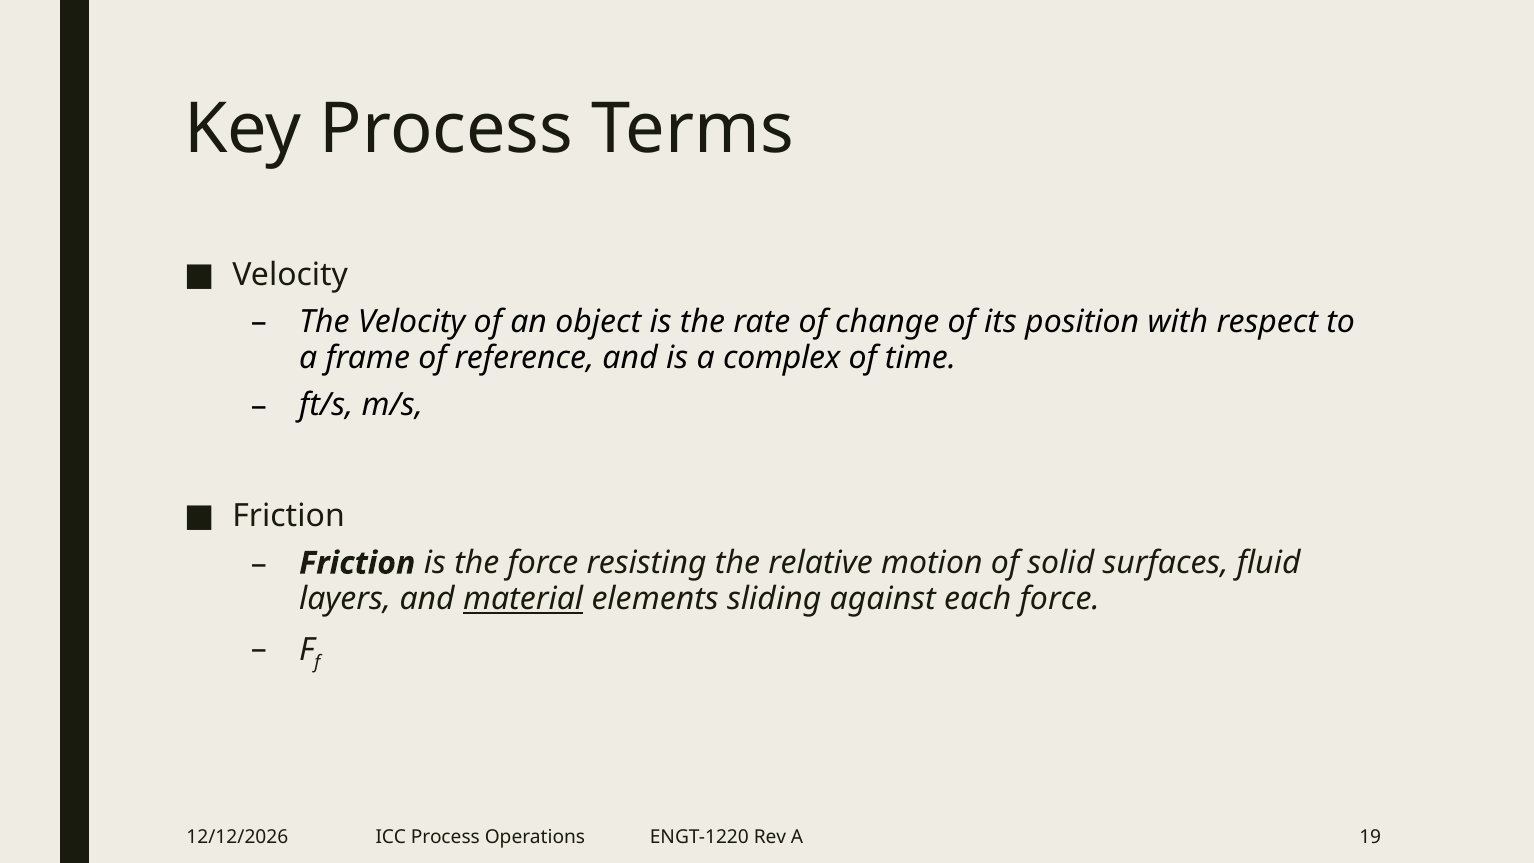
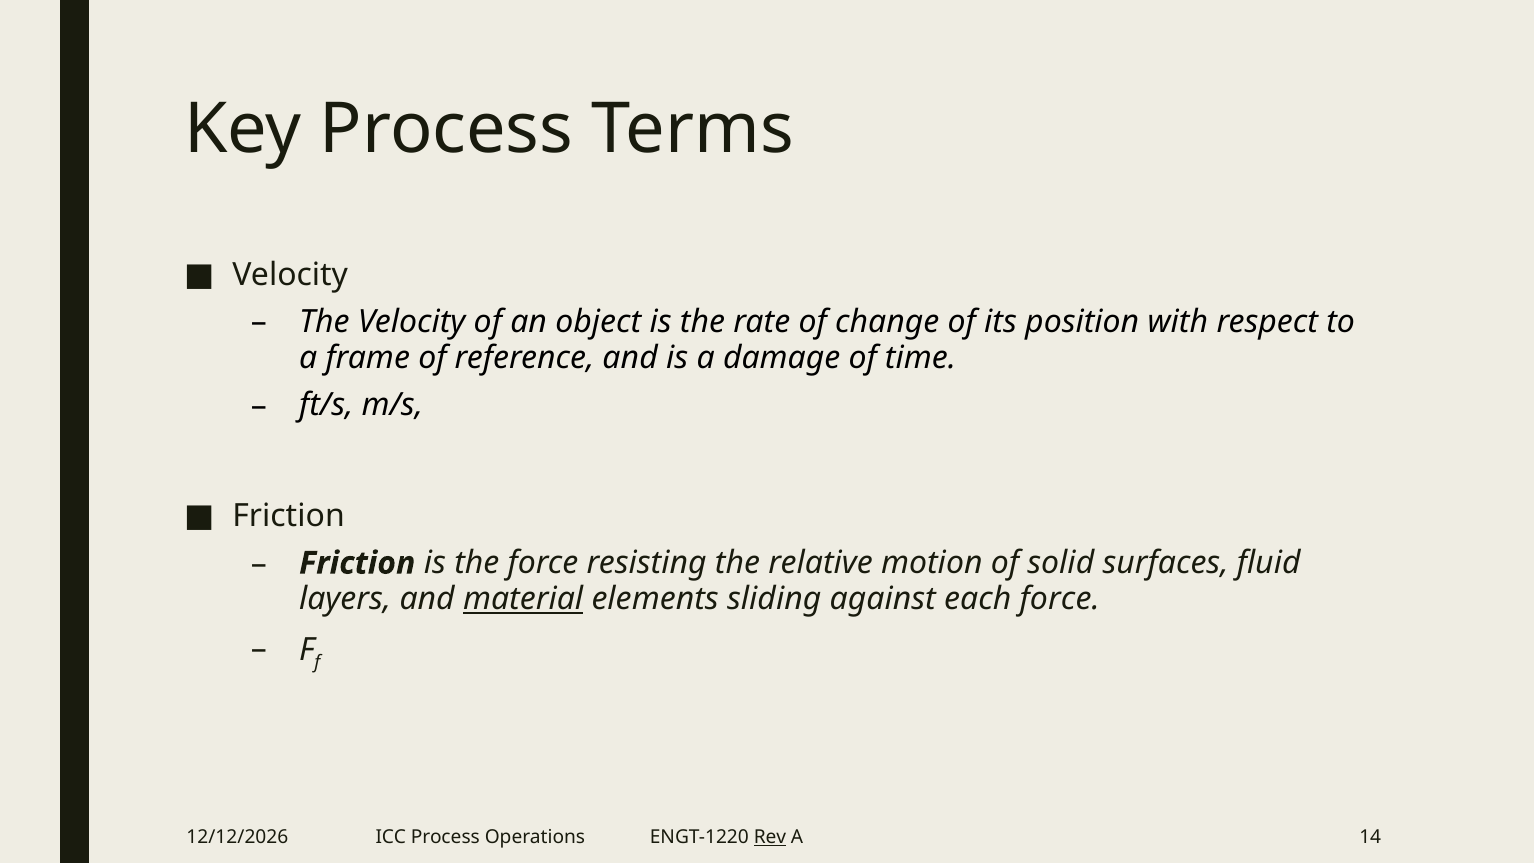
complex: complex -> damage
Rev underline: none -> present
19: 19 -> 14
